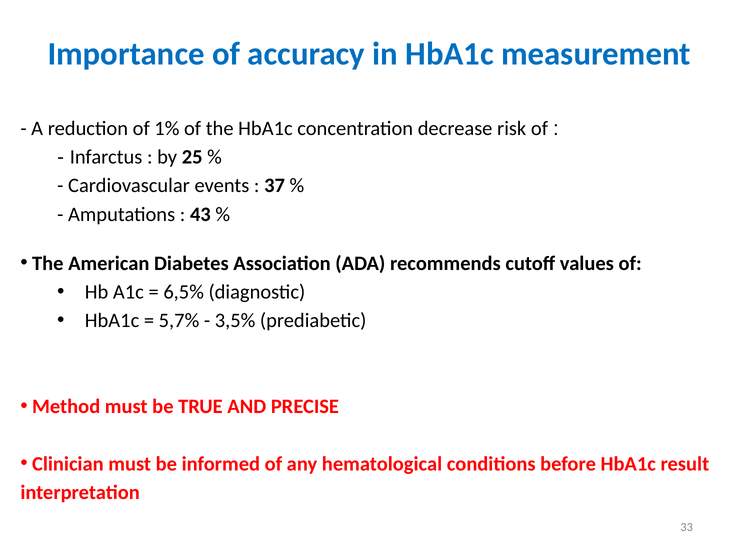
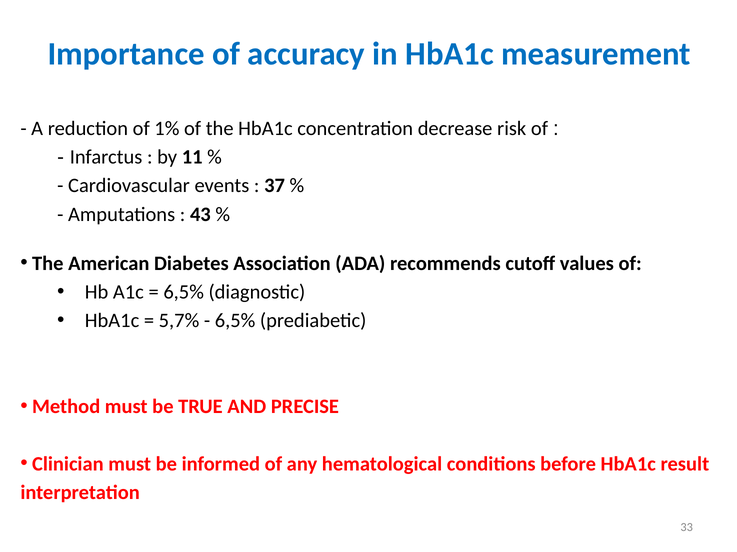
25: 25 -> 11
3,5% at (235, 321): 3,5% -> 6,5%
